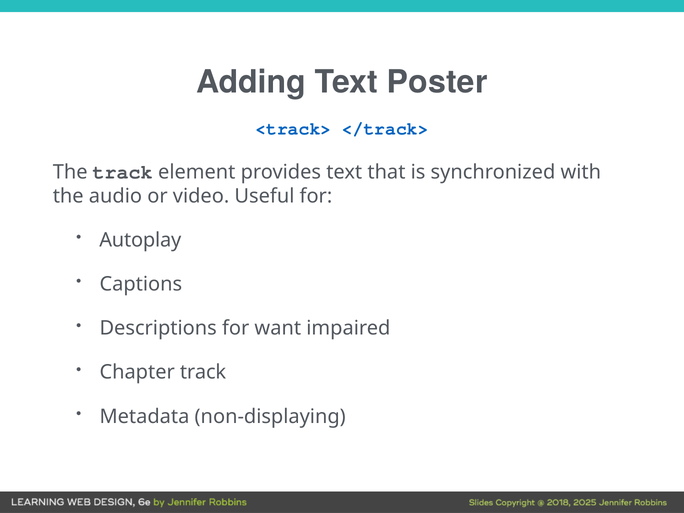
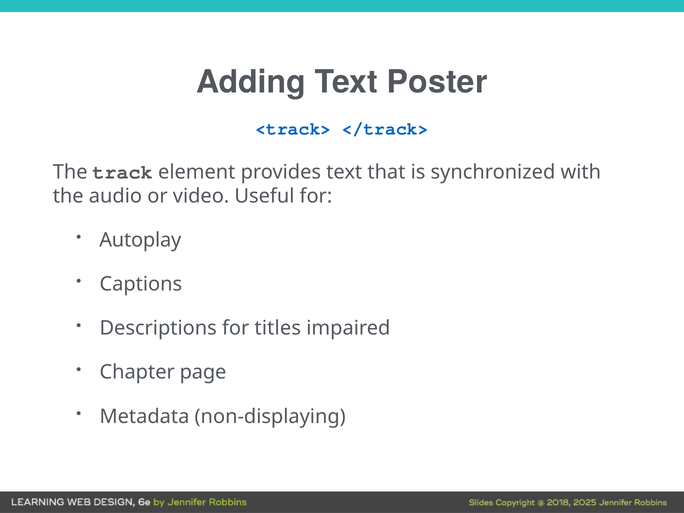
want: want -> titles
Chapter track: track -> page
